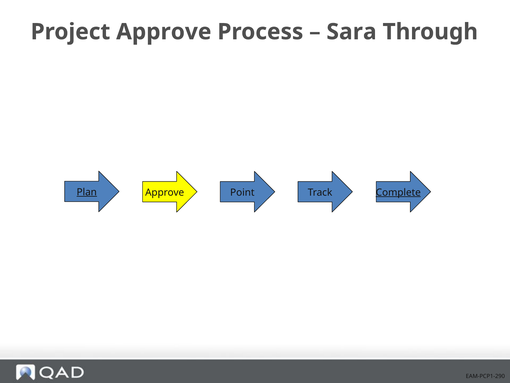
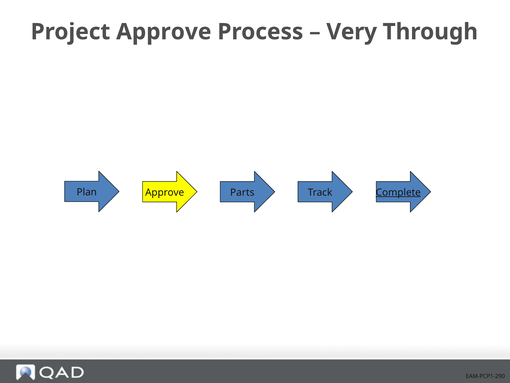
Sara: Sara -> Very
Plan underline: present -> none
Point: Point -> Parts
